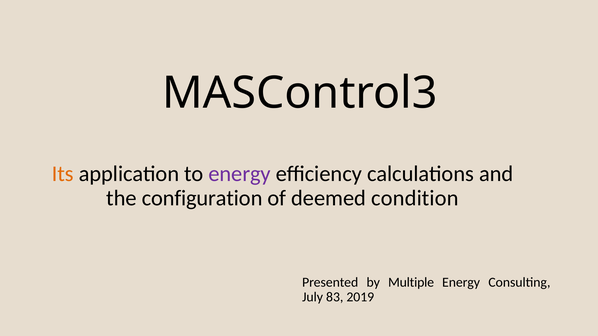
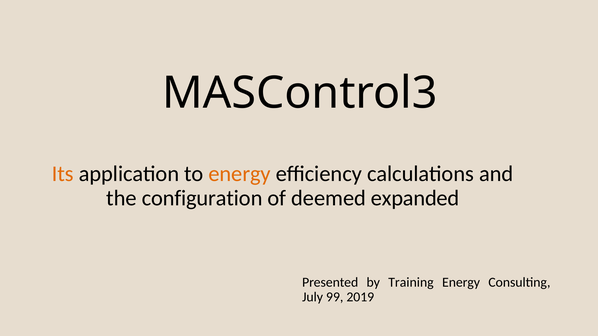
energy at (240, 174) colour: purple -> orange
condition: condition -> expanded
Multiple: Multiple -> Training
83: 83 -> 99
